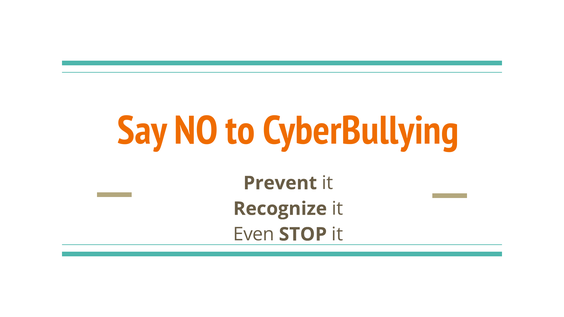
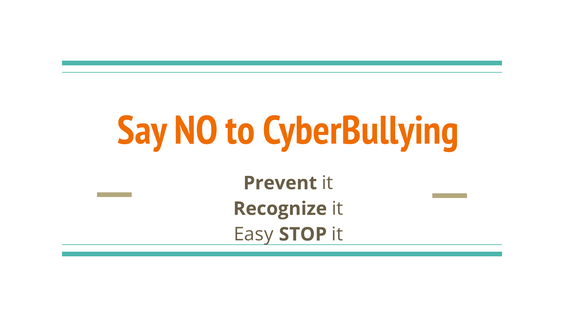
Even: Even -> Easy
